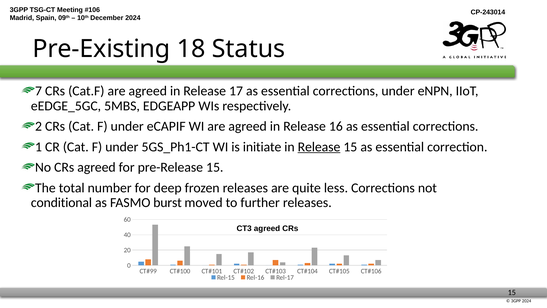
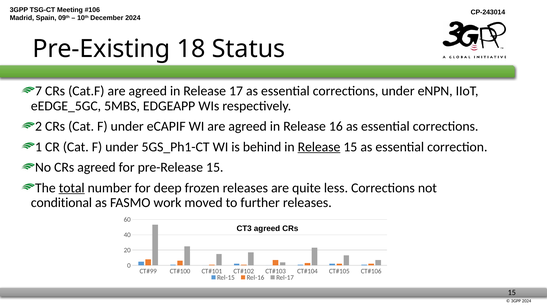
initiate: initiate -> behind
total underline: none -> present
burst: burst -> work
